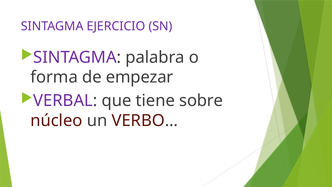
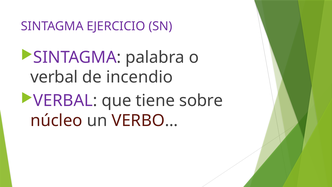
forma at (54, 77): forma -> verbal
empezar: empezar -> incendio
